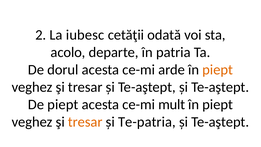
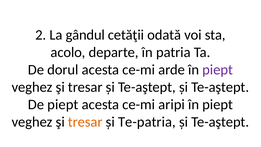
iubesc: iubesc -> gândul
piept at (218, 70) colour: orange -> purple
mult: mult -> aripi
